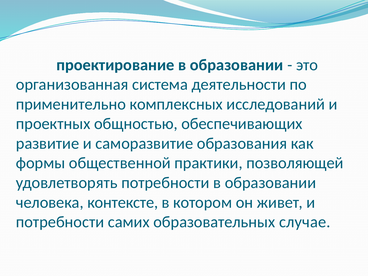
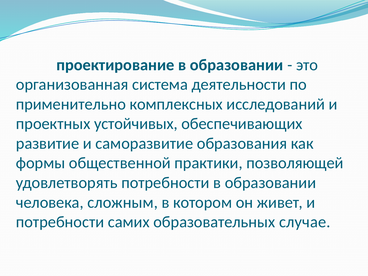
общностью: общностью -> устойчивых
контексте: контексте -> сложным
